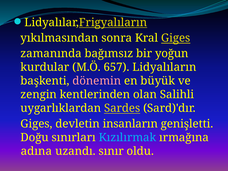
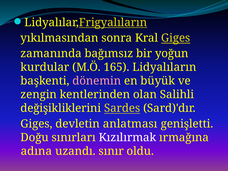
657: 657 -> 165
uygarlıklardan: uygarlıklardan -> değişikliklerini
insanların: insanların -> anlatması
Kızılırmak colour: light blue -> white
